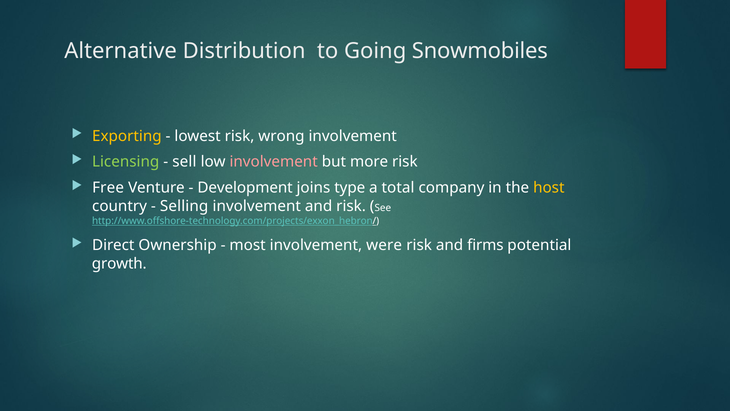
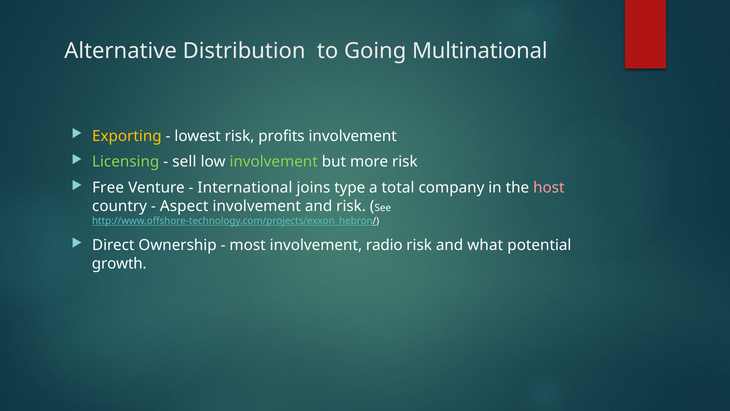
Snowmobiles: Snowmobiles -> Multinational
wrong: wrong -> profits
involvement at (274, 162) colour: pink -> light green
Development: Development -> International
host colour: yellow -> pink
Selling: Selling -> Aspect
were: were -> radio
firms: firms -> what
